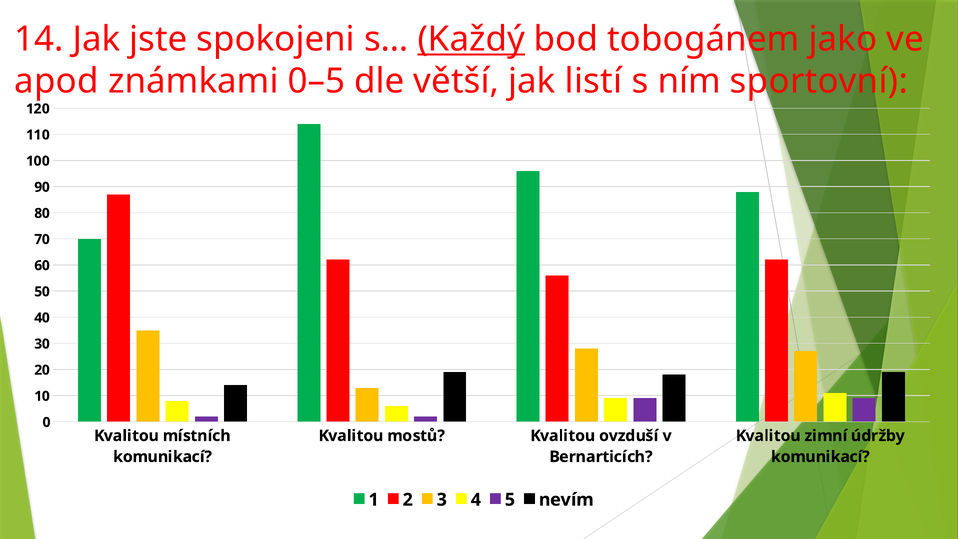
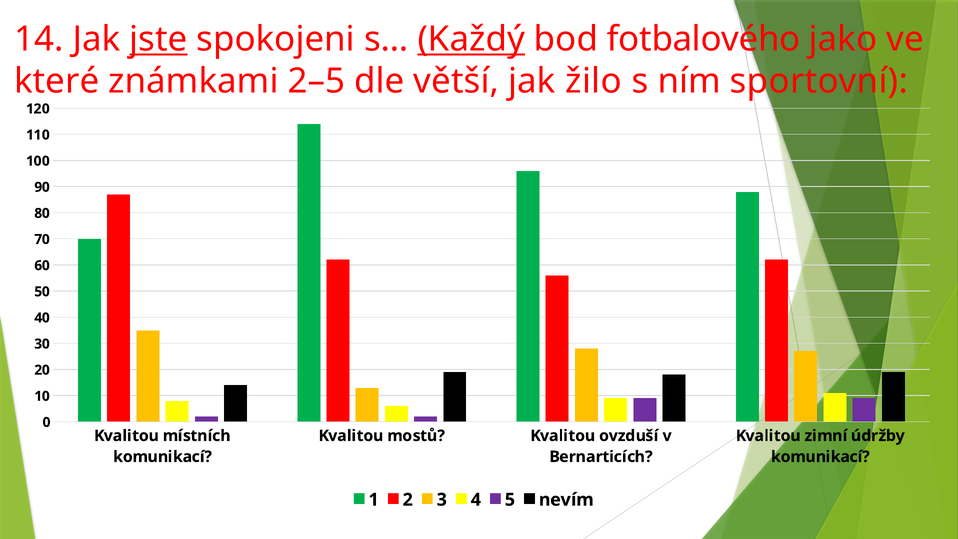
jste underline: none -> present
tobogánem: tobogánem -> fotbalového
apod: apod -> které
0–5: 0–5 -> 2–5
listí: listí -> žilo
